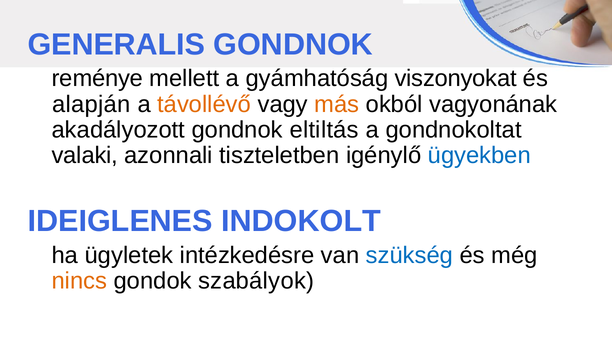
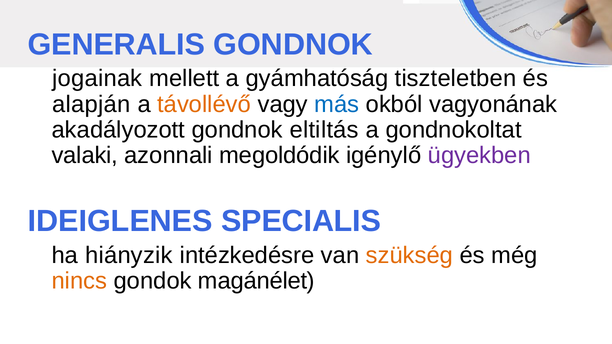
reménye: reménye -> jogainak
viszonyokat: viszonyokat -> tiszteletben
más colour: orange -> blue
tiszteletben: tiszteletben -> megoldódik
ügyekben colour: blue -> purple
INDOKOLT: INDOKOLT -> SPECIALIS
ügyletek: ügyletek -> hiányzik
szükség colour: blue -> orange
szabályok: szabályok -> magánélet
